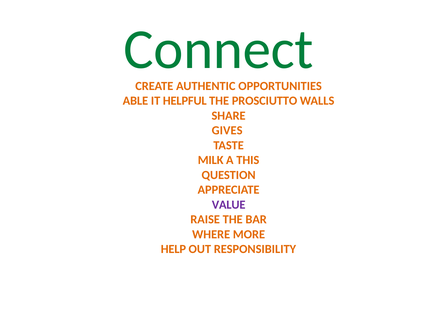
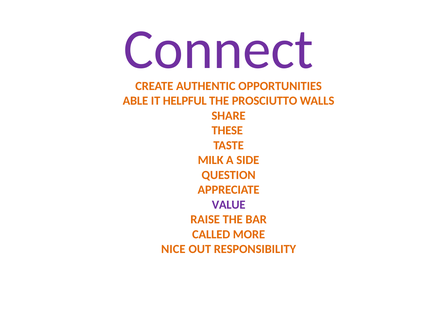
Connect colour: green -> purple
GIVES: GIVES -> THESE
THIS: THIS -> SIDE
WHERE: WHERE -> CALLED
HELP: HELP -> NICE
